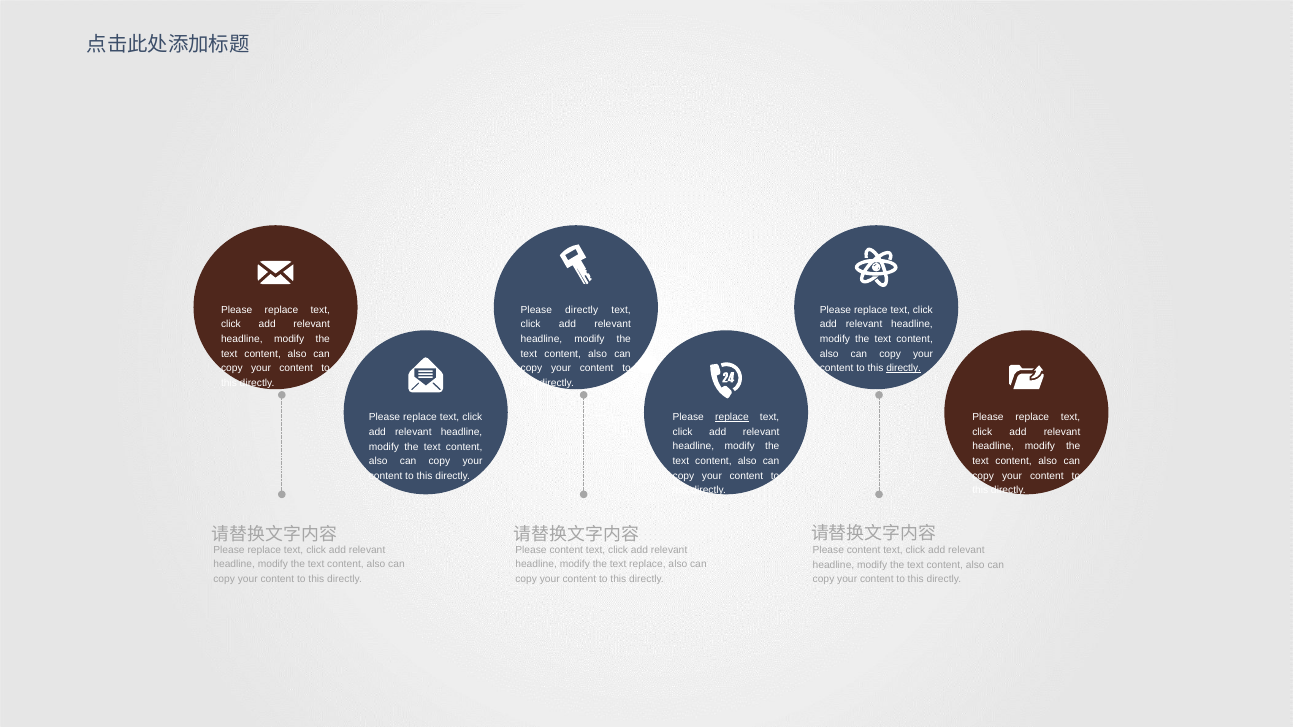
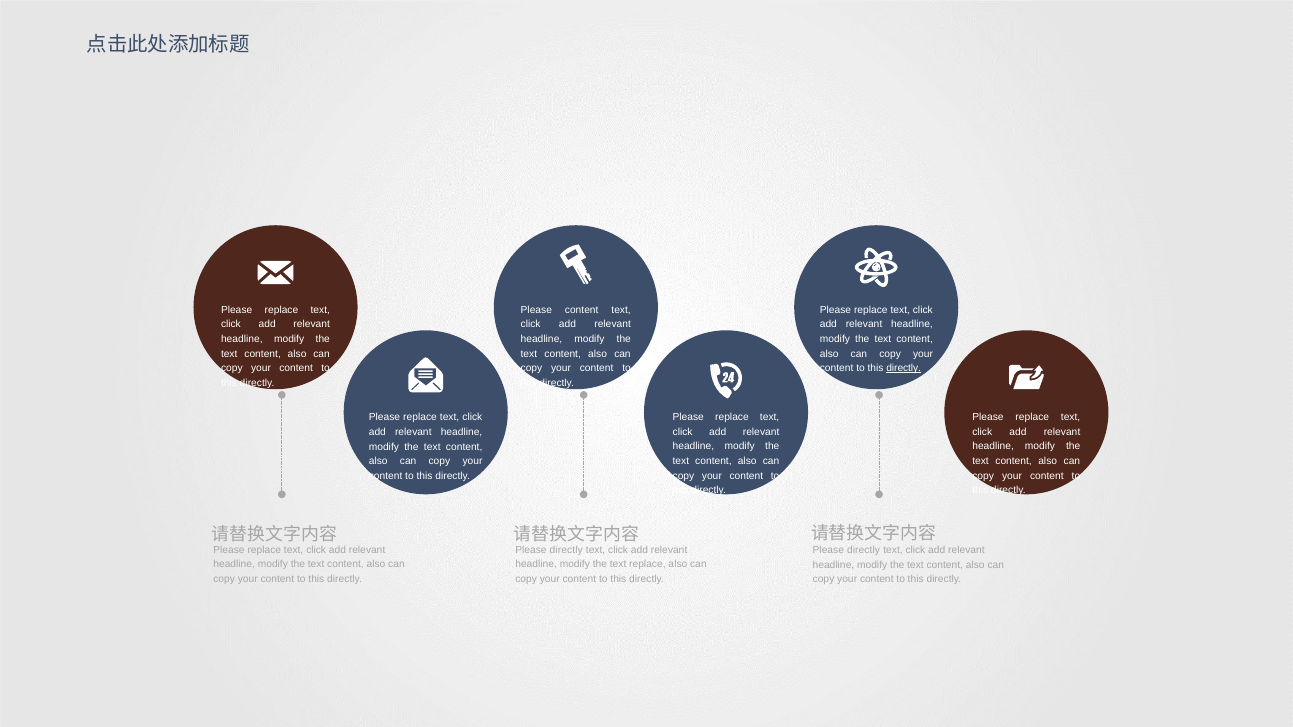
Please directly: directly -> content
replace at (732, 417) underline: present -> none
content at (566, 550): content -> directly
content at (864, 550): content -> directly
